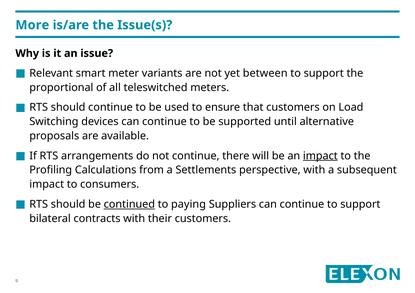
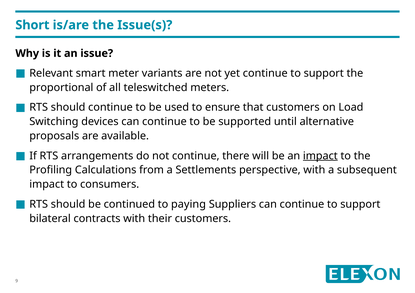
More: More -> Short
yet between: between -> continue
continued underline: present -> none
